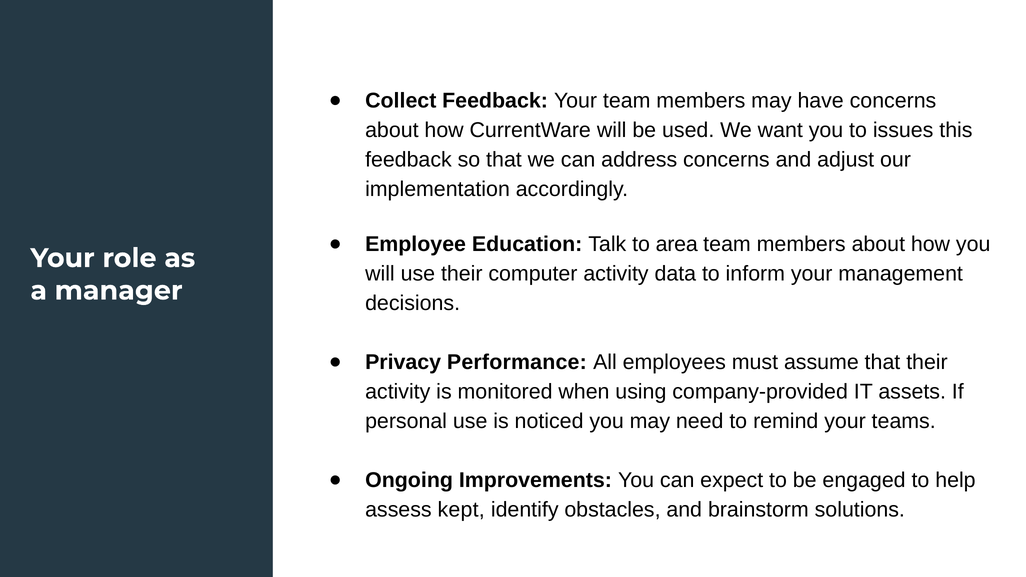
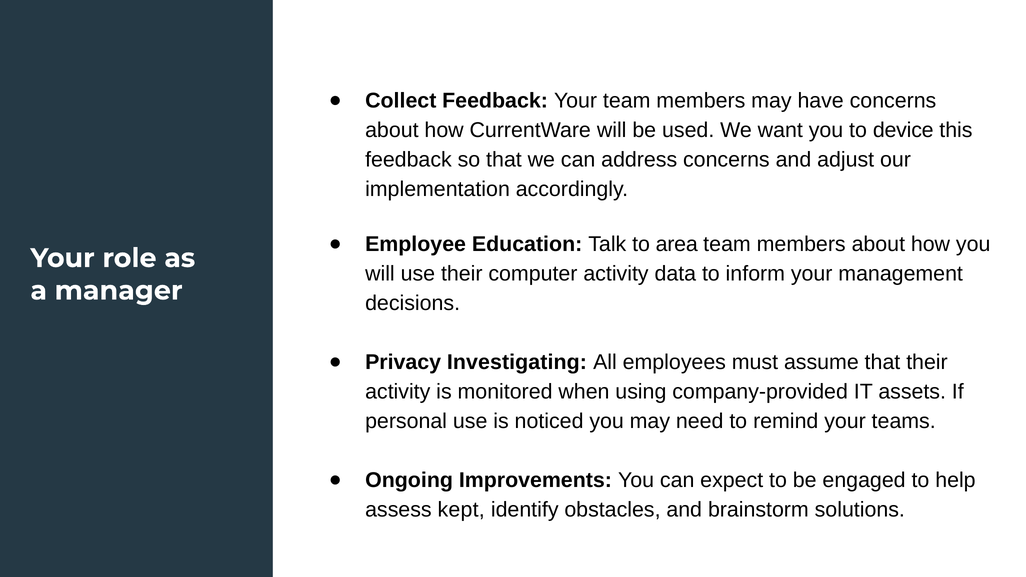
issues: issues -> device
Performance: Performance -> Investigating
